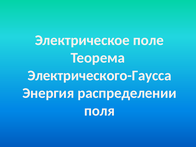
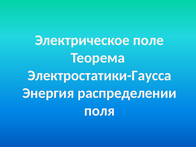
Электрического-Гаусса: Электрического-Гаусса -> Электростатики-Гаусса
